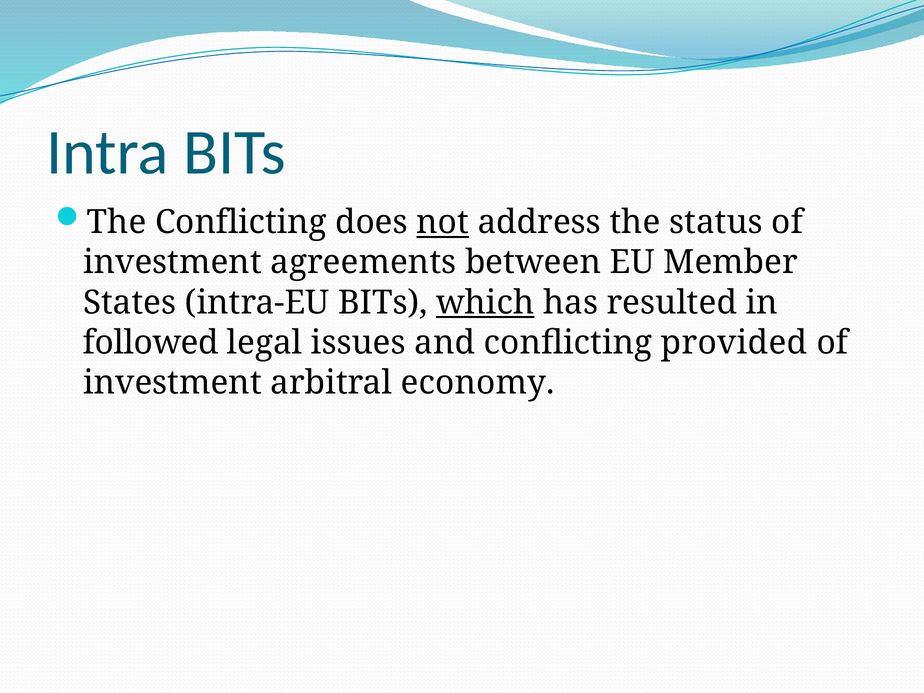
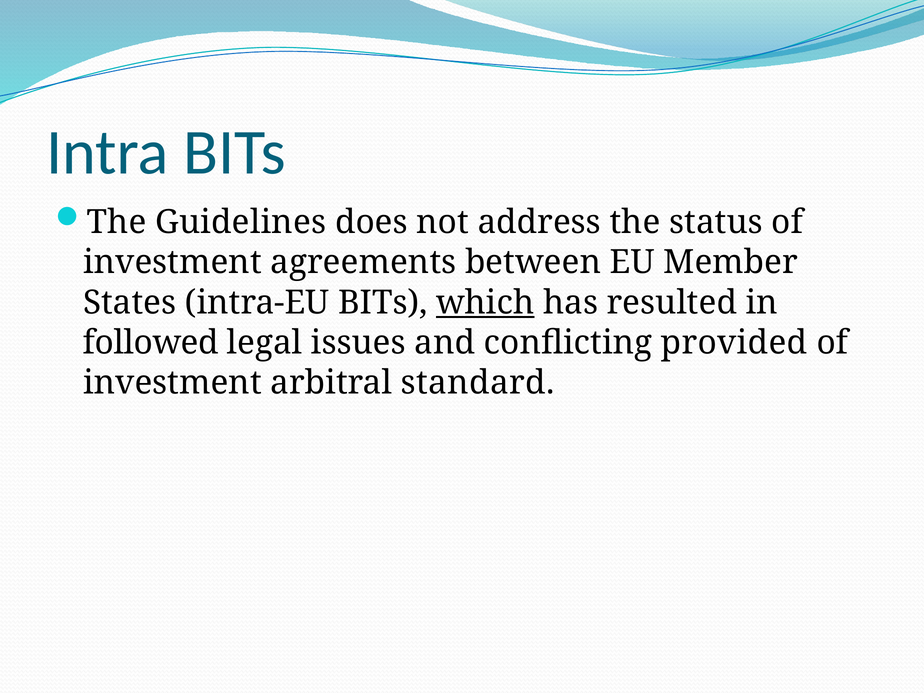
The Conflicting: Conflicting -> Guidelines
not underline: present -> none
economy: economy -> standard
